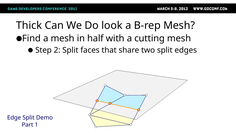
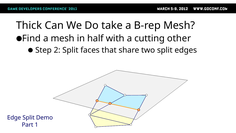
look: look -> take
cutting mesh: mesh -> other
